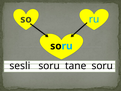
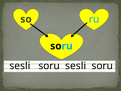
soru tane: tane -> sesli
